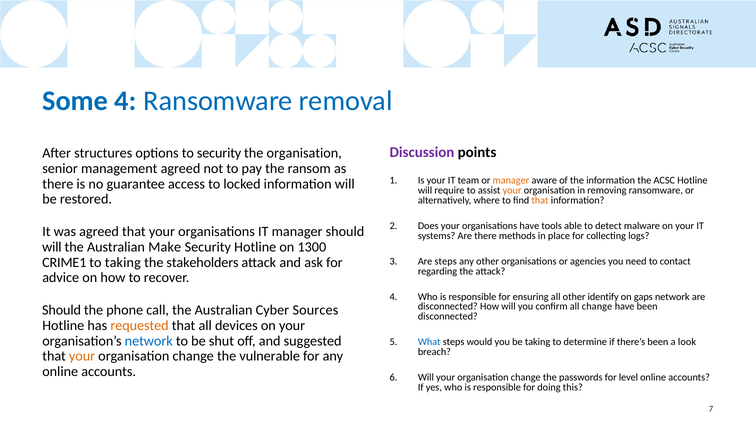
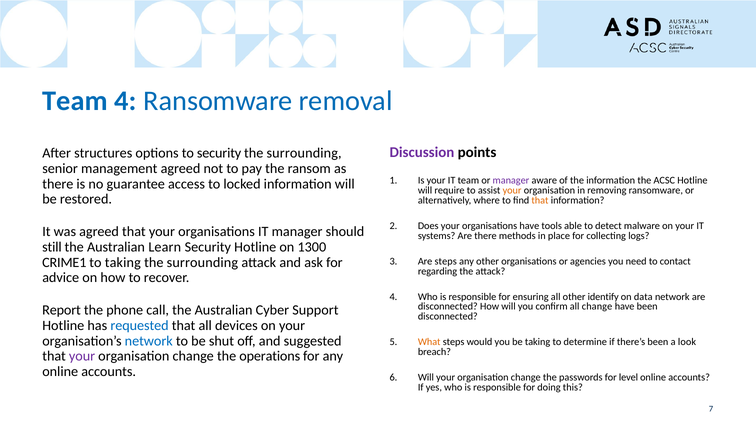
Some at (75, 101): Some -> Team
organisation at (304, 153): organisation -> surrounding
manager at (511, 180) colour: orange -> purple
will at (52, 247): will -> still
Make: Make -> Learn
stakeholders at (203, 263): stakeholders -> surrounding
gaps: gaps -> data
Should at (62, 310): Should -> Report
Sources: Sources -> Support
requested colour: orange -> blue
What colour: blue -> orange
your at (82, 356) colour: orange -> purple
vulnerable: vulnerable -> operations
